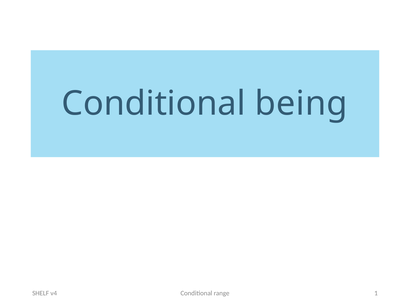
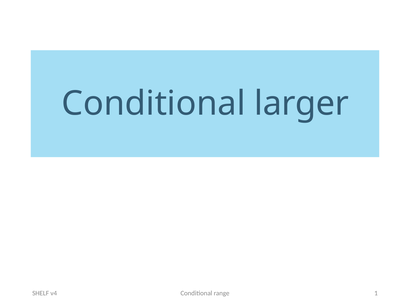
being: being -> larger
